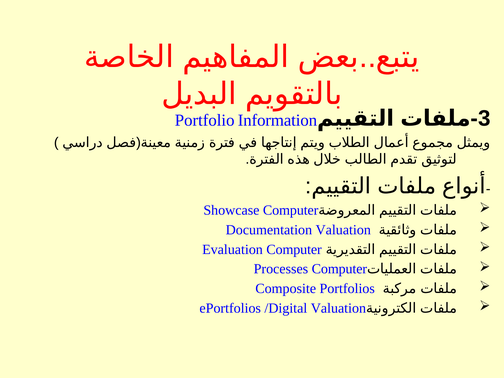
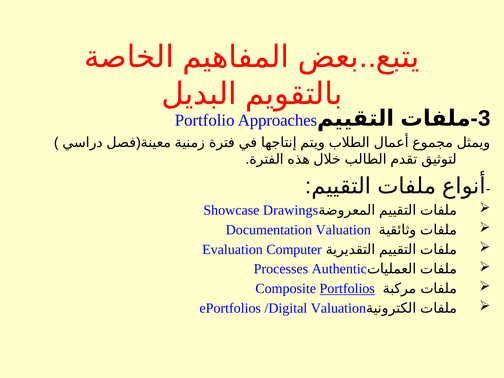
Information: Information -> Approaches
Computer at (291, 210): Computer -> Drawings
Computer at (339, 269): Computer -> Authentic
Portfolios underline: none -> present
